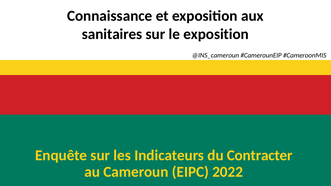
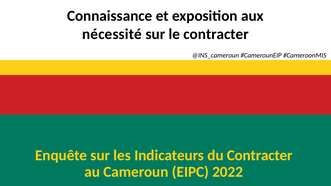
sanitaires: sanitaires -> nécessité
le exposition: exposition -> contracter
